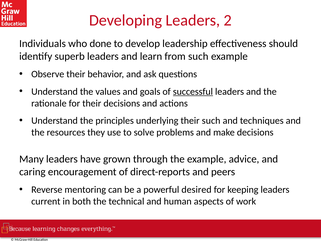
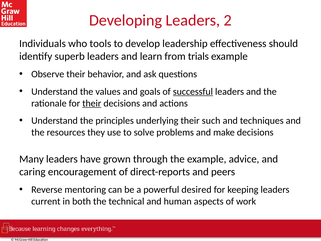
done: done -> tools
from such: such -> trials
their at (92, 103) underline: none -> present
